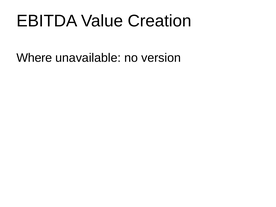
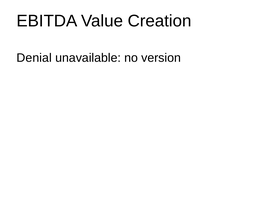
Where: Where -> Denial
